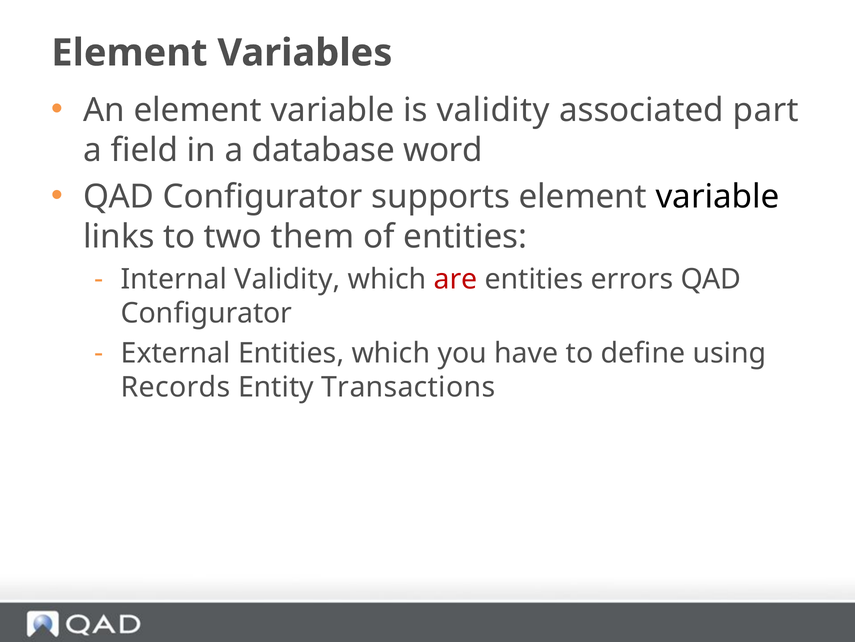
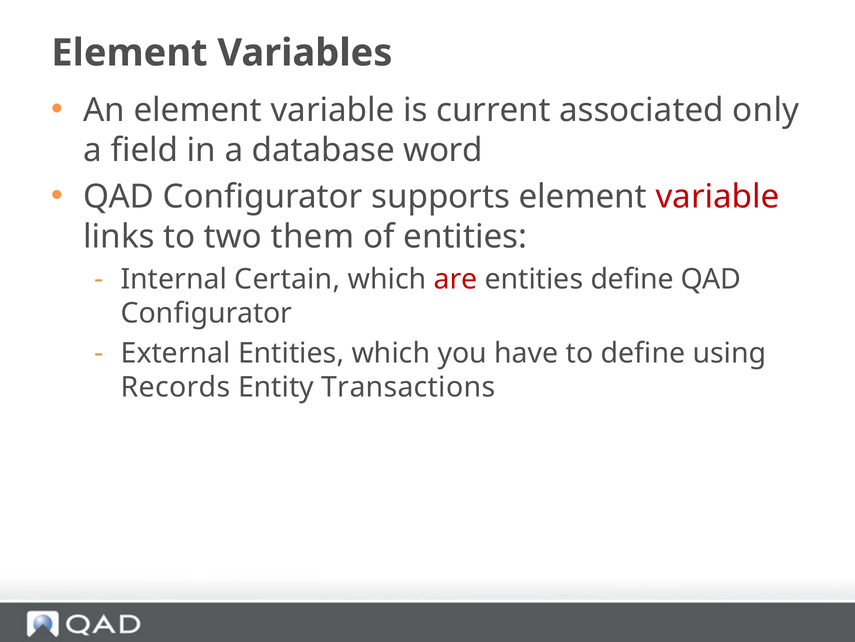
is validity: validity -> current
part: part -> only
variable at (718, 196) colour: black -> red
Internal Validity: Validity -> Certain
entities errors: errors -> define
